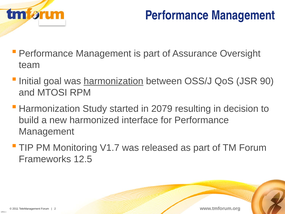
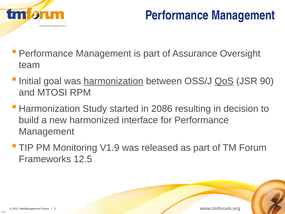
QoS underline: none -> present
2079: 2079 -> 2086
V1.7: V1.7 -> V1.9
